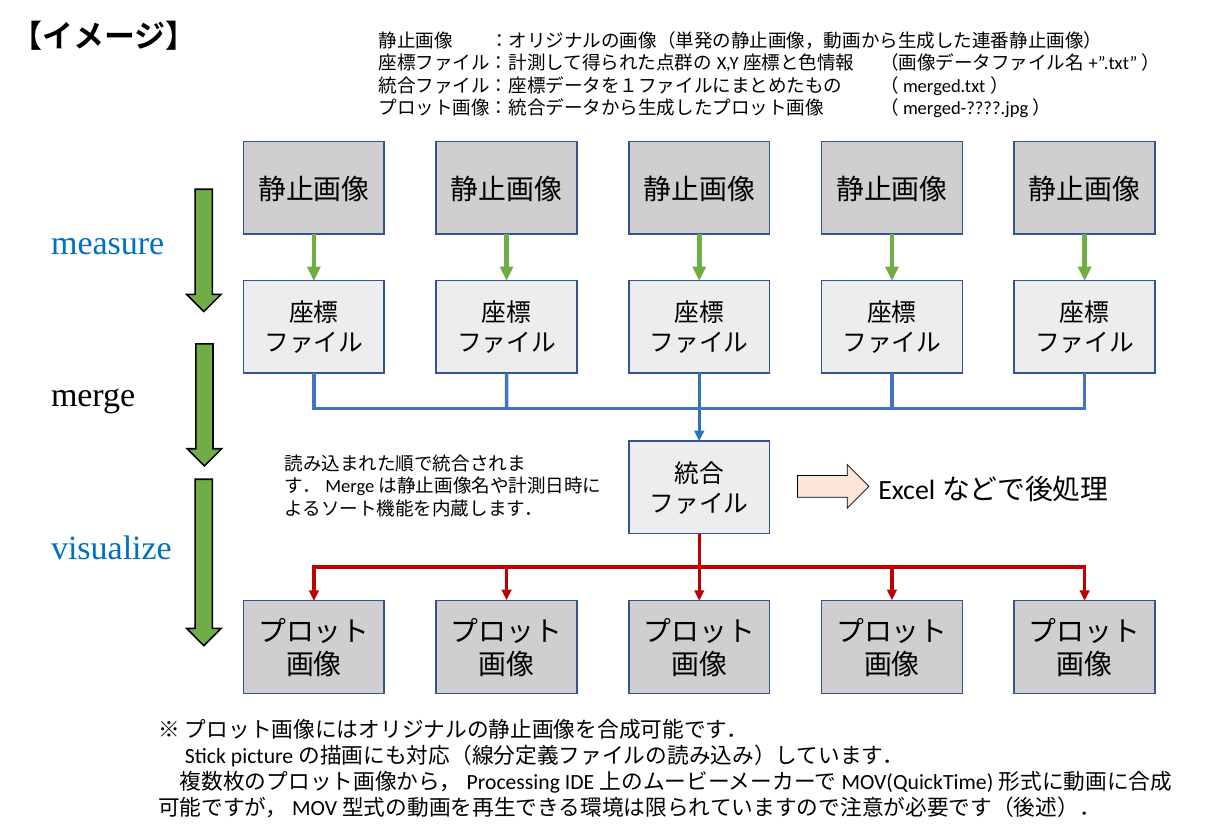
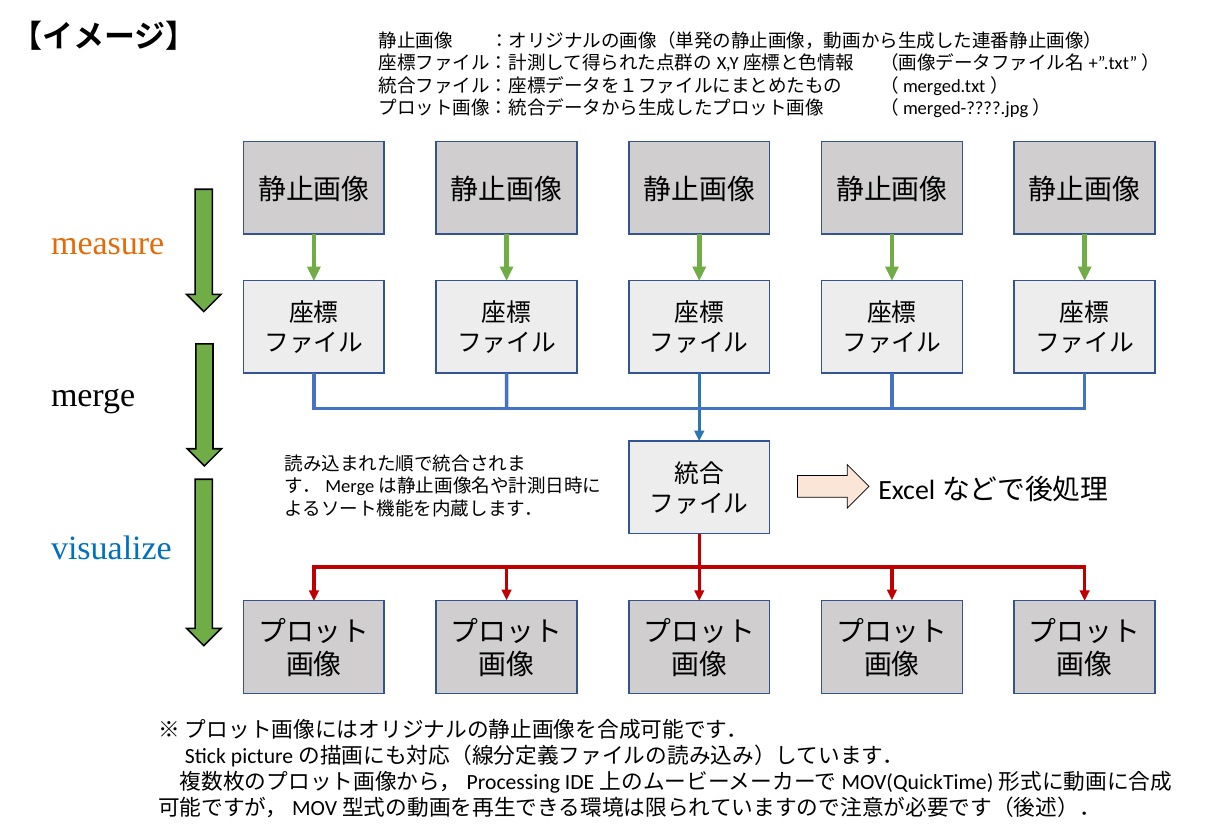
measure colour: blue -> orange
